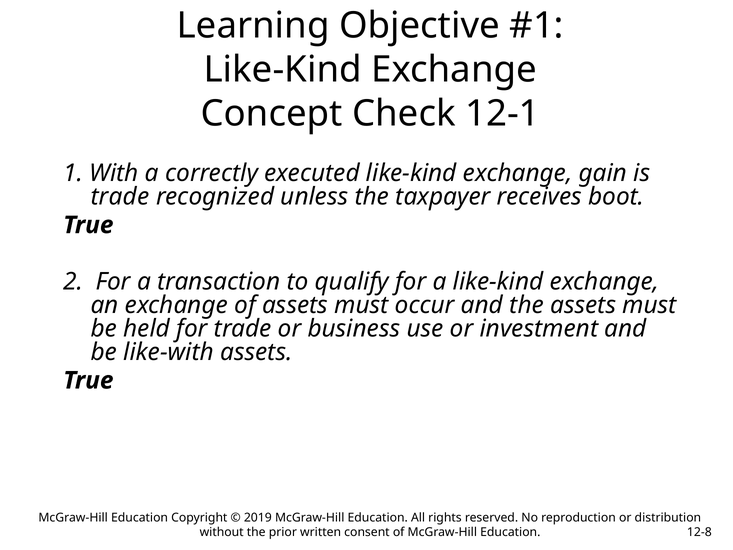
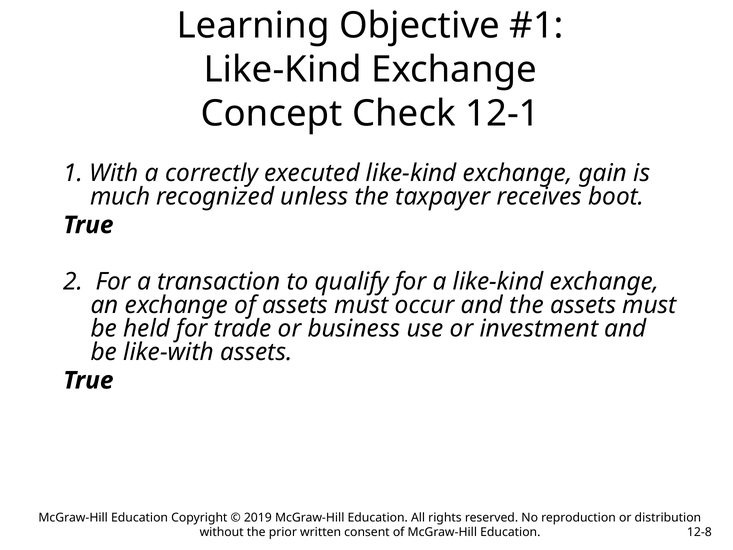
trade at (120, 197): trade -> much
